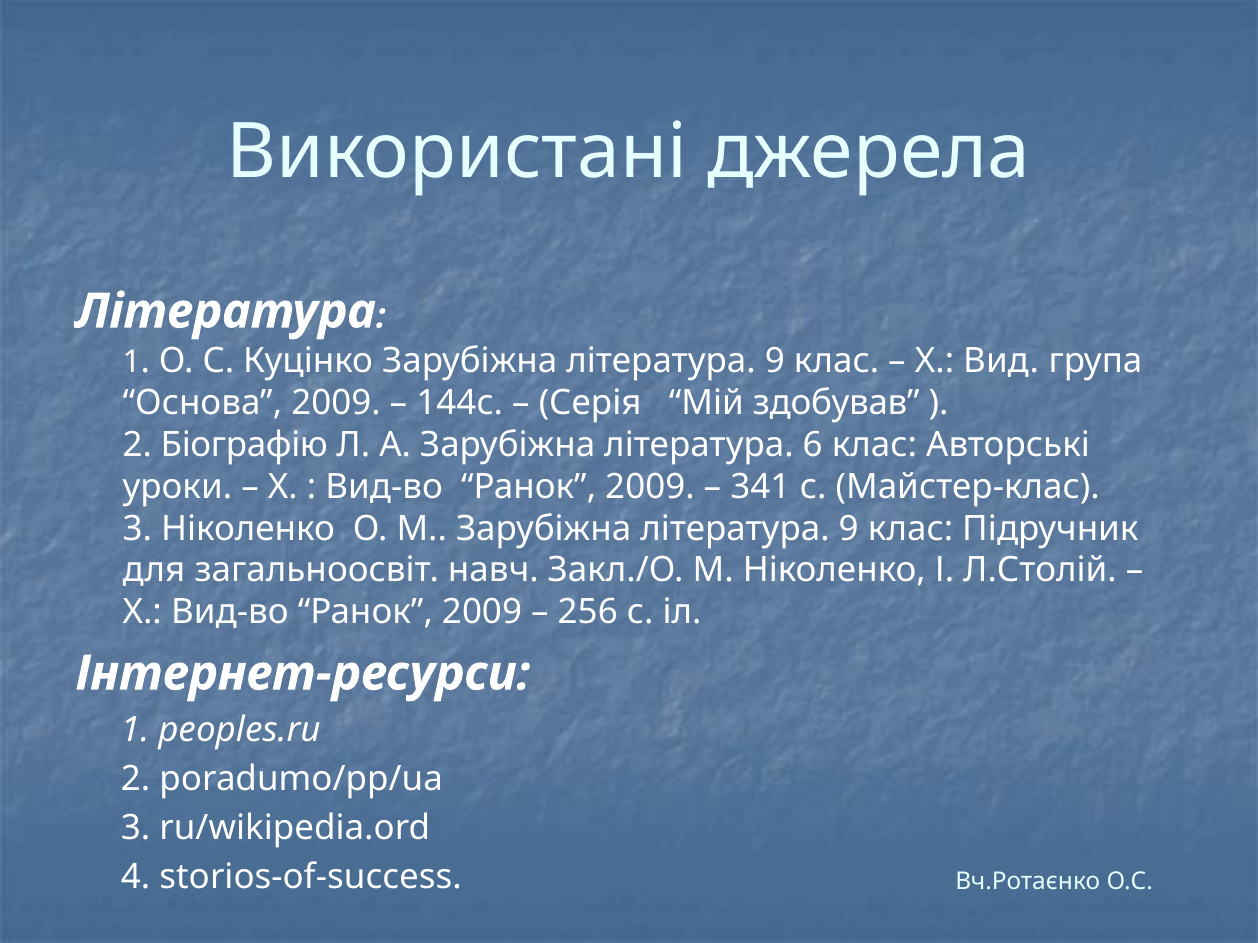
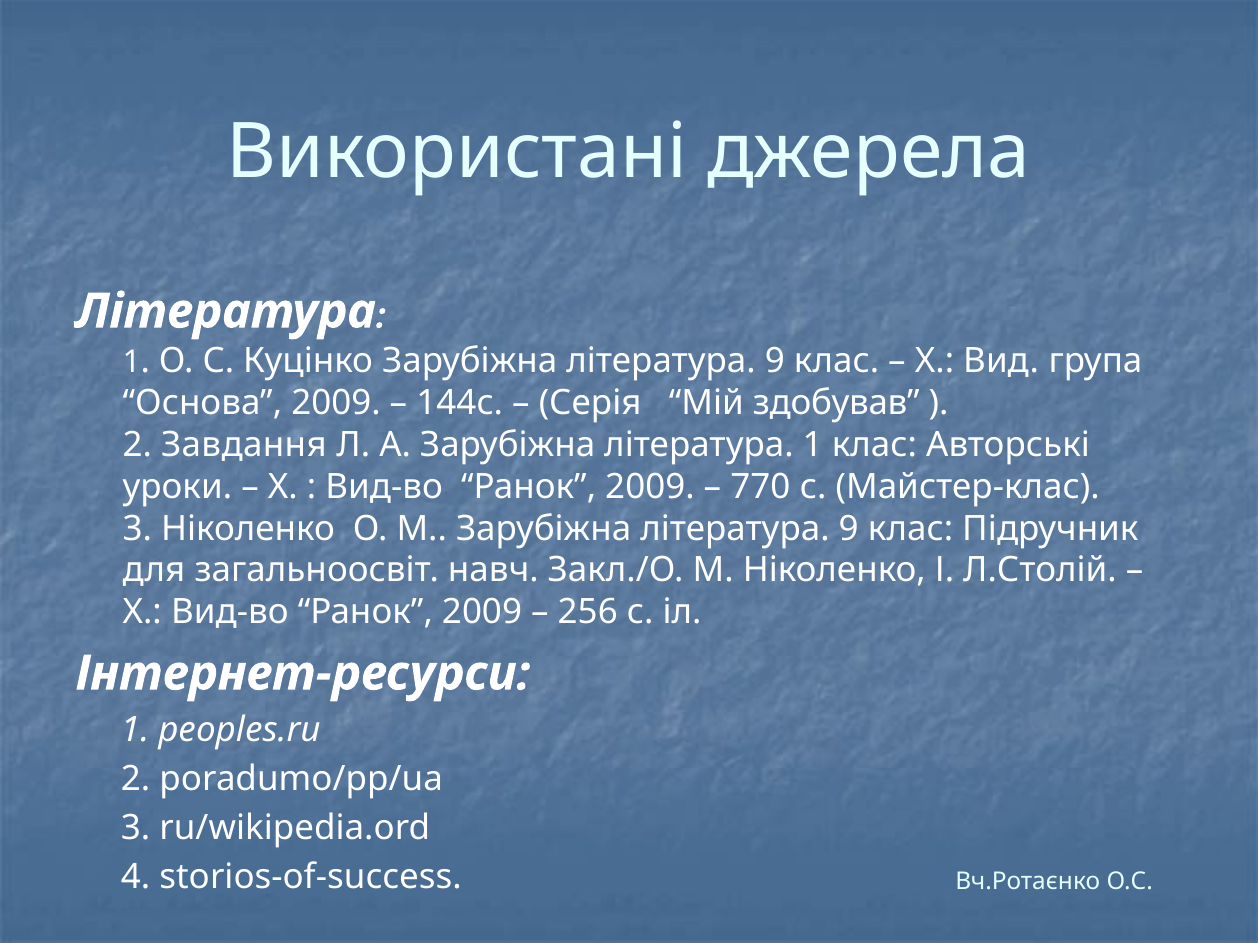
Біографію: Біографію -> Завдання
література 6: 6 -> 1
341: 341 -> 770
